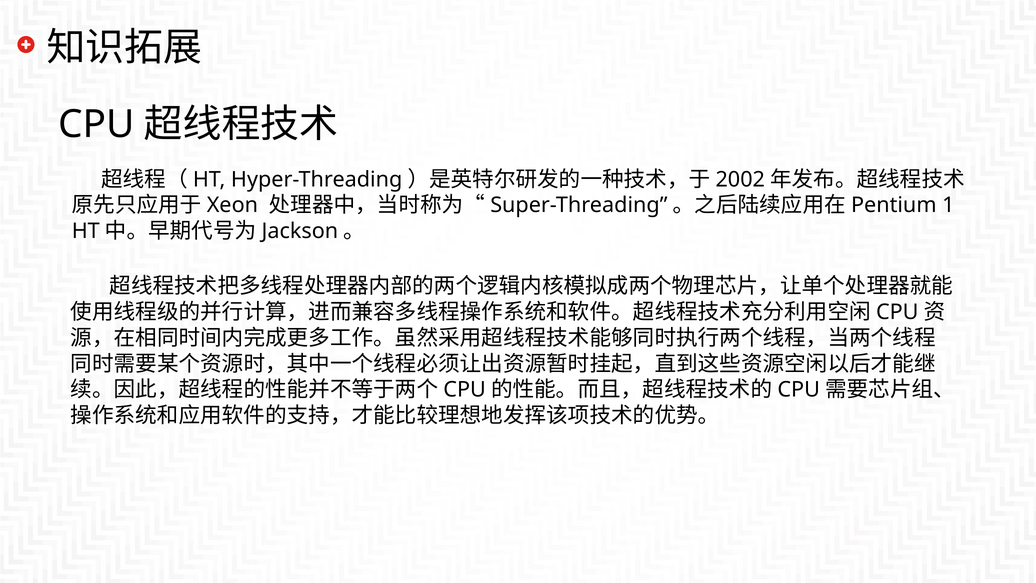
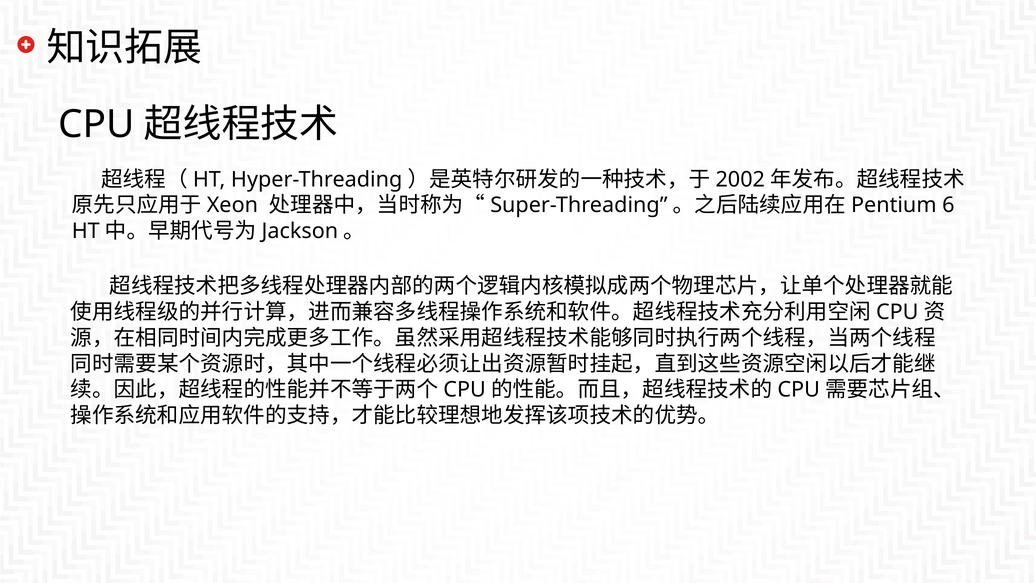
1: 1 -> 6
